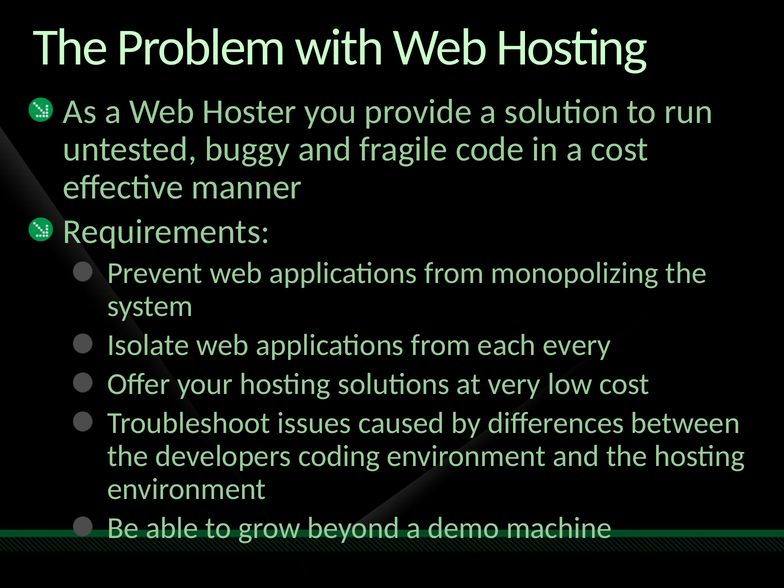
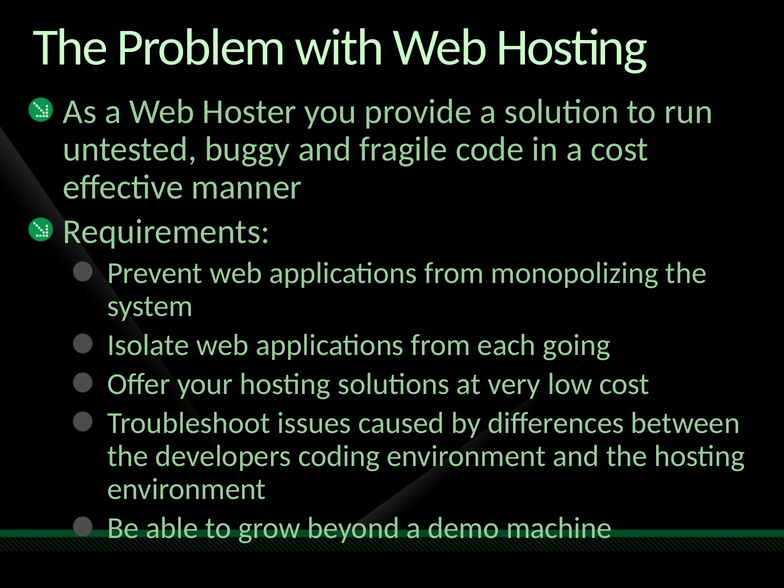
every: every -> going
